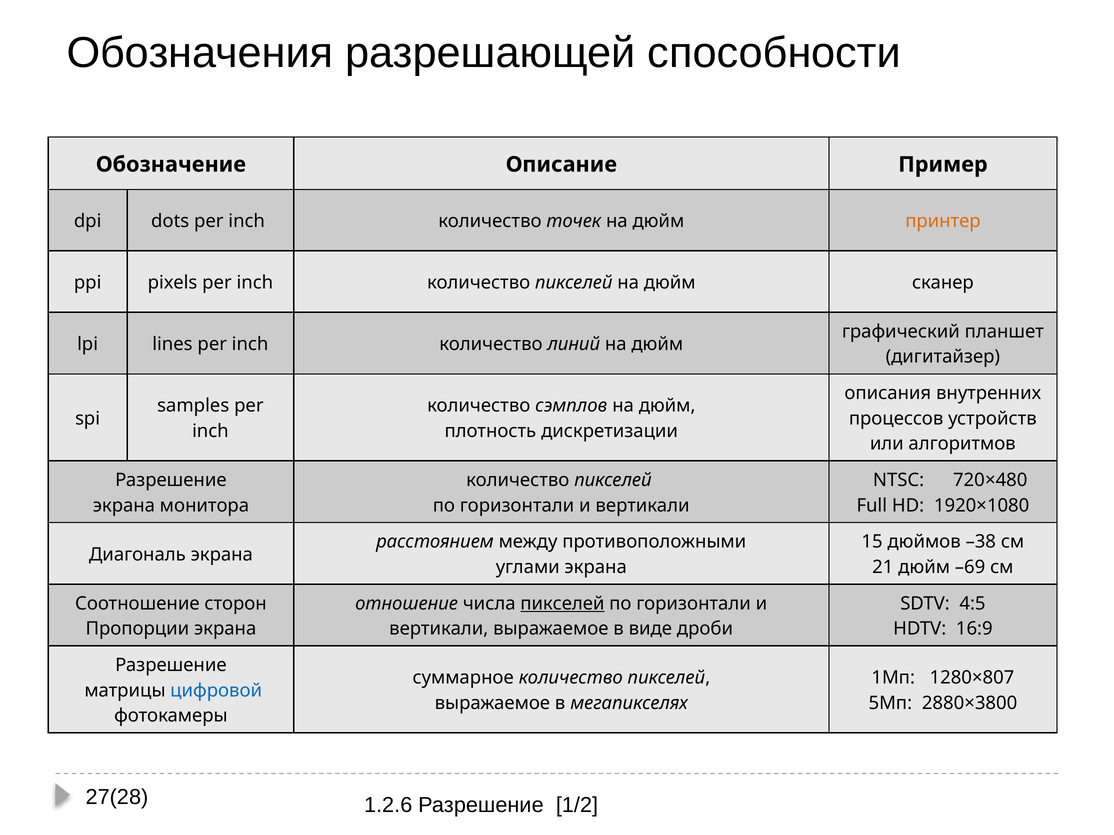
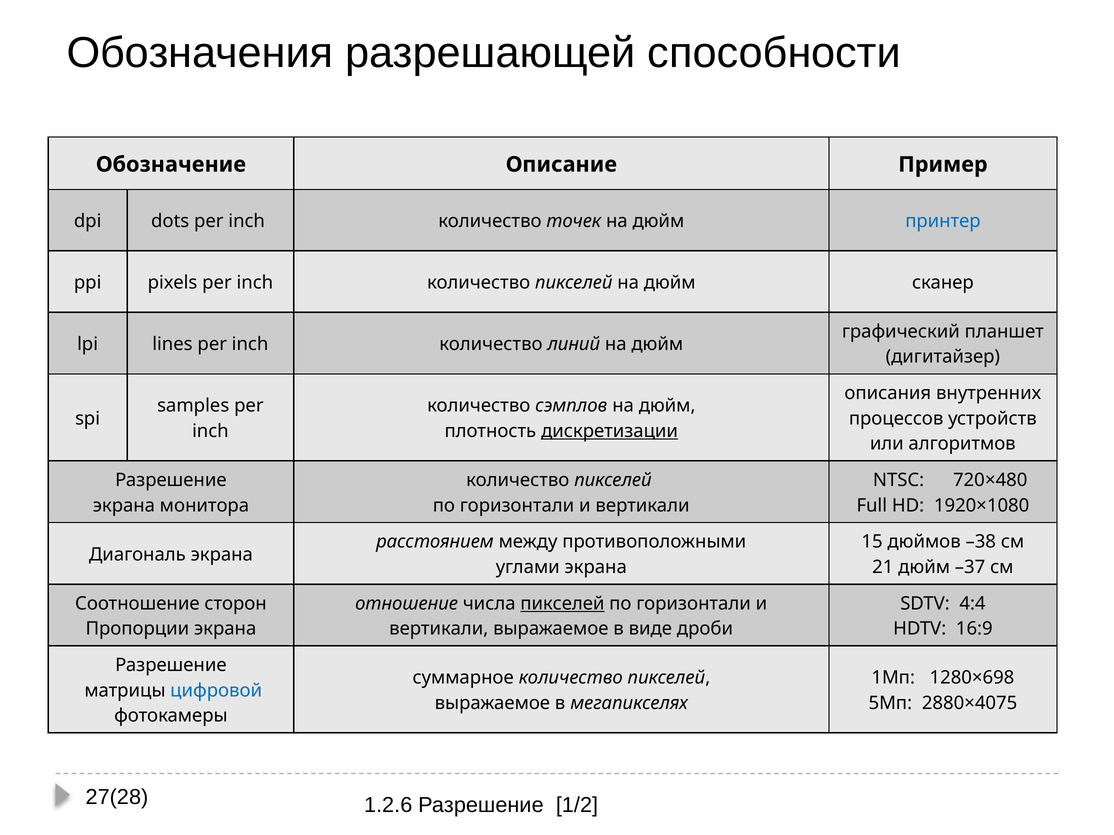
принтер colour: orange -> blue
дискретизации underline: none -> present
–69: –69 -> –37
4:5: 4:5 -> 4:4
1280×807: 1280×807 -> 1280×698
2880×3800: 2880×3800 -> 2880×4075
